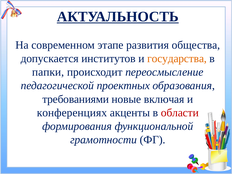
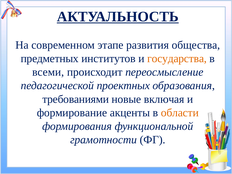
допускается: допускается -> предметных
папки: папки -> всеми
конференциях: конференциях -> формирование
области colour: red -> orange
